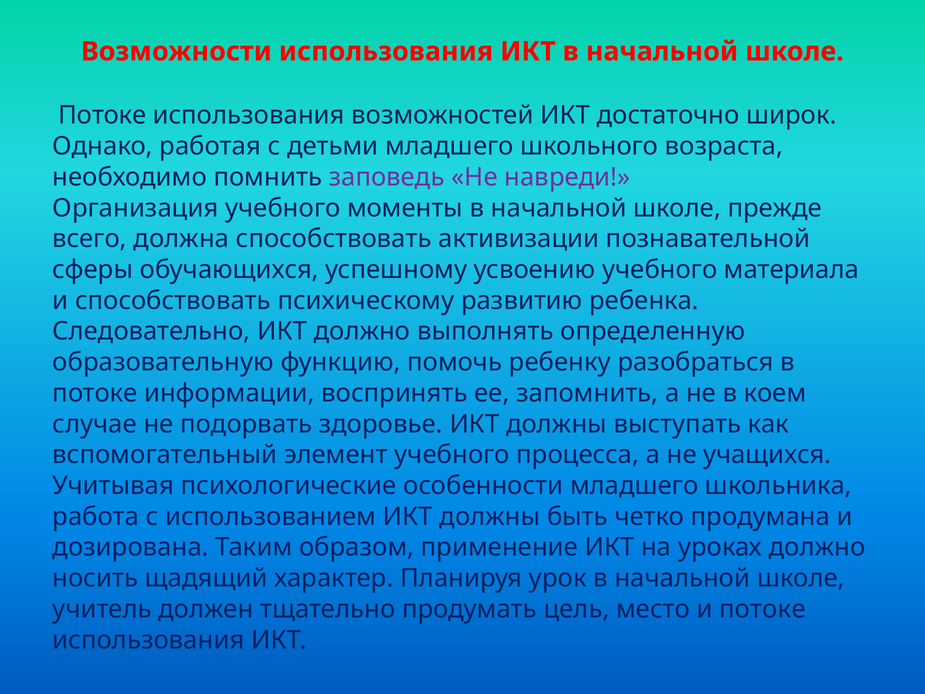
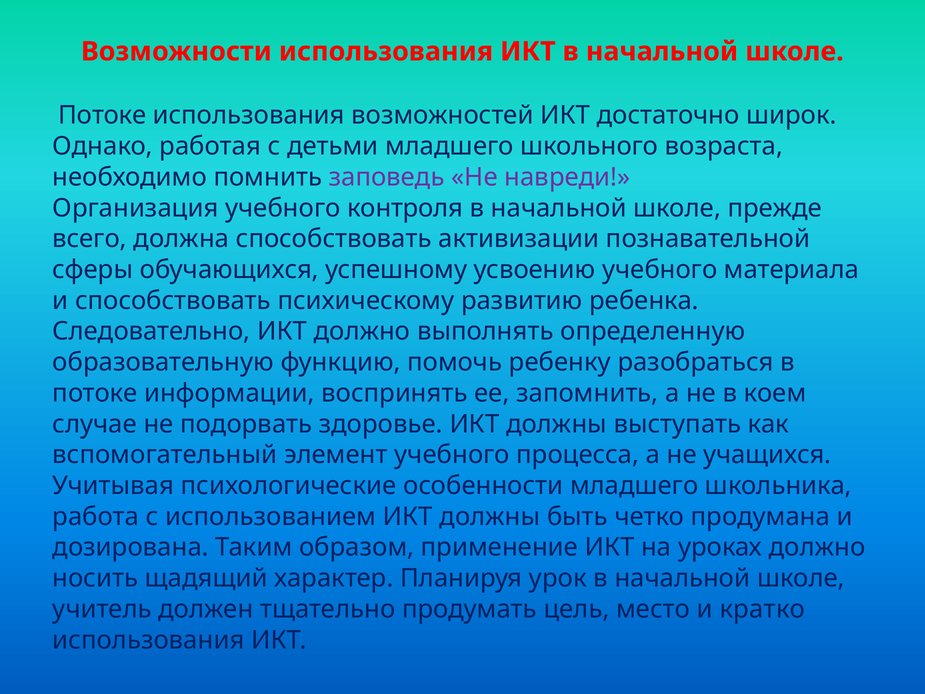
моменты: моменты -> контроля
и потоке: потоке -> кратко
